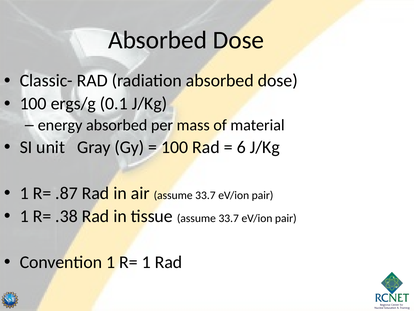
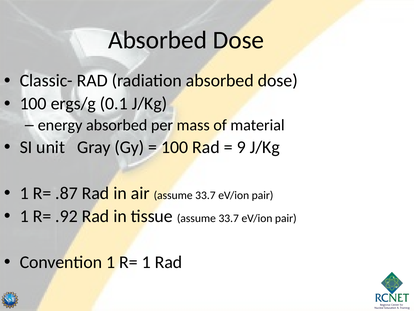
6: 6 -> 9
.38: .38 -> .92
